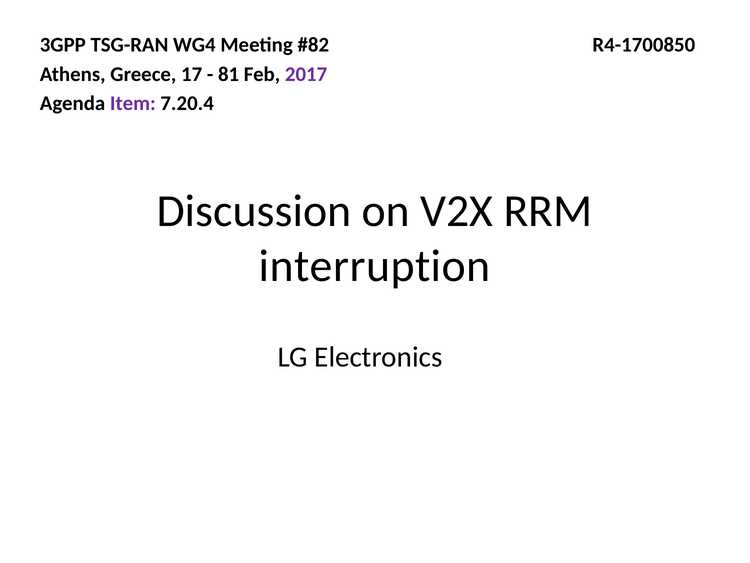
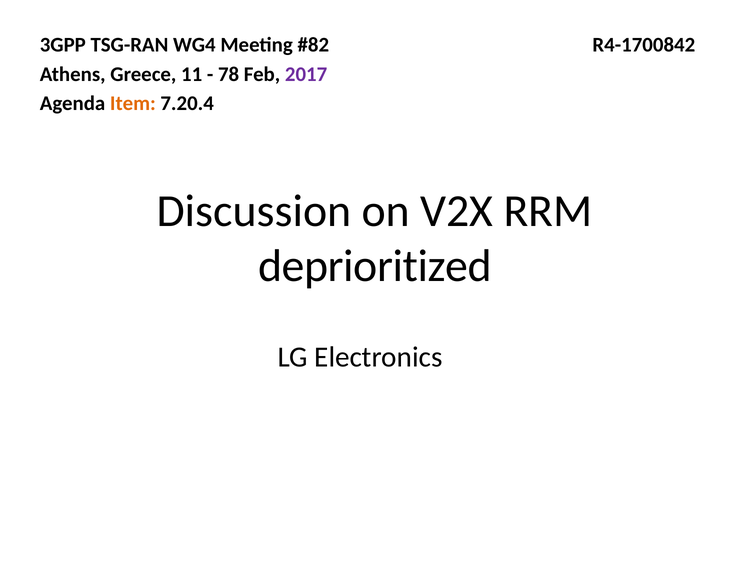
R4-1700850: R4-1700850 -> R4-1700842
17: 17 -> 11
81: 81 -> 78
Item colour: purple -> orange
interruption: interruption -> deprioritized
